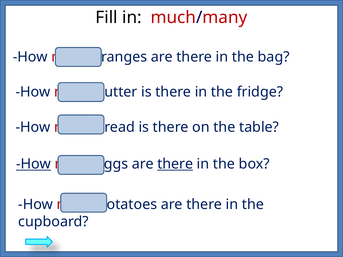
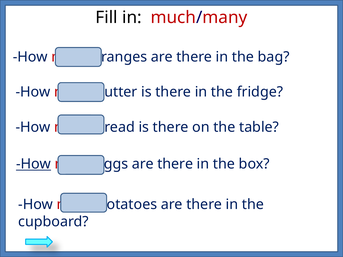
there at (175, 164) underline: present -> none
